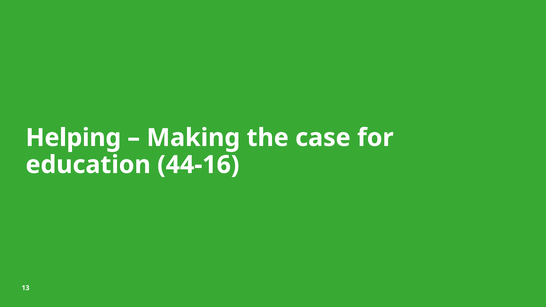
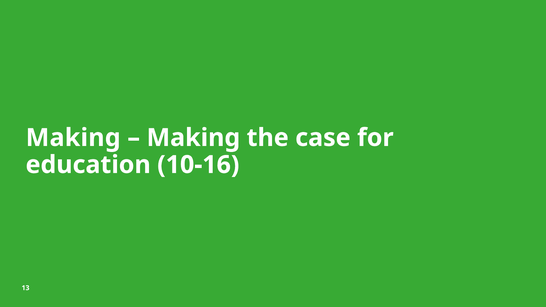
Helping at (73, 138): Helping -> Making
44-16: 44-16 -> 10-16
